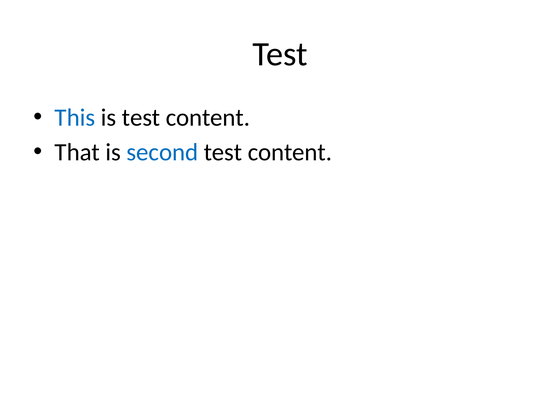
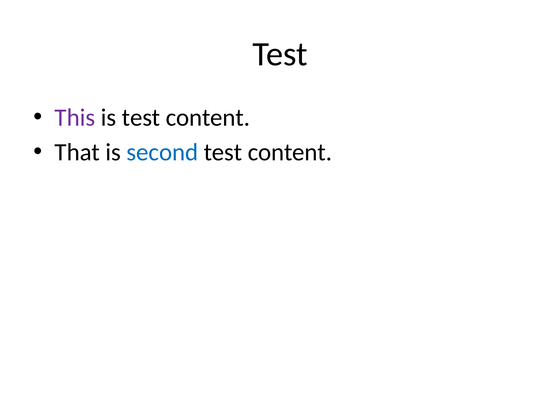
This colour: blue -> purple
